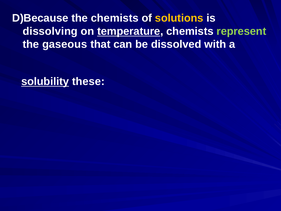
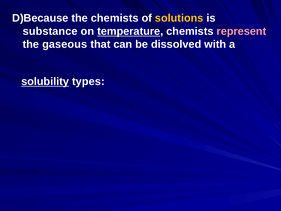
dissolving: dissolving -> substance
represent colour: light green -> pink
these: these -> types
